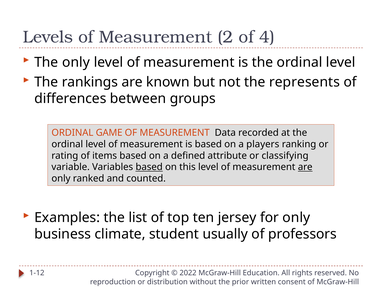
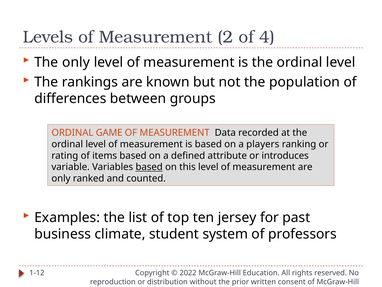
represents: represents -> population
classifying: classifying -> introduces
are at (305, 167) underline: present -> none
for only: only -> past
usually: usually -> system
